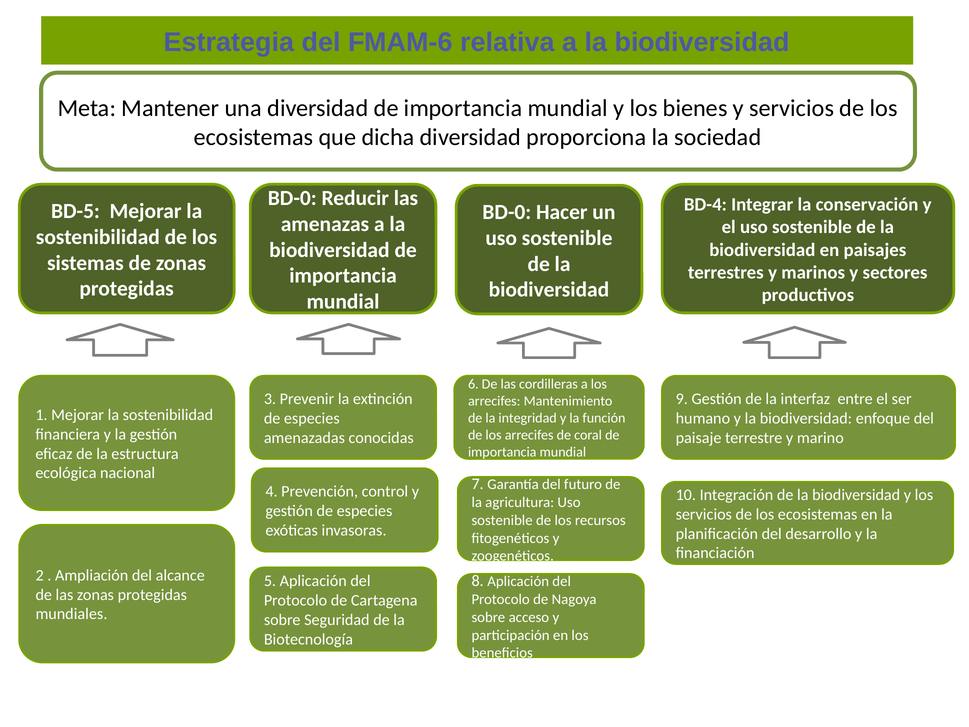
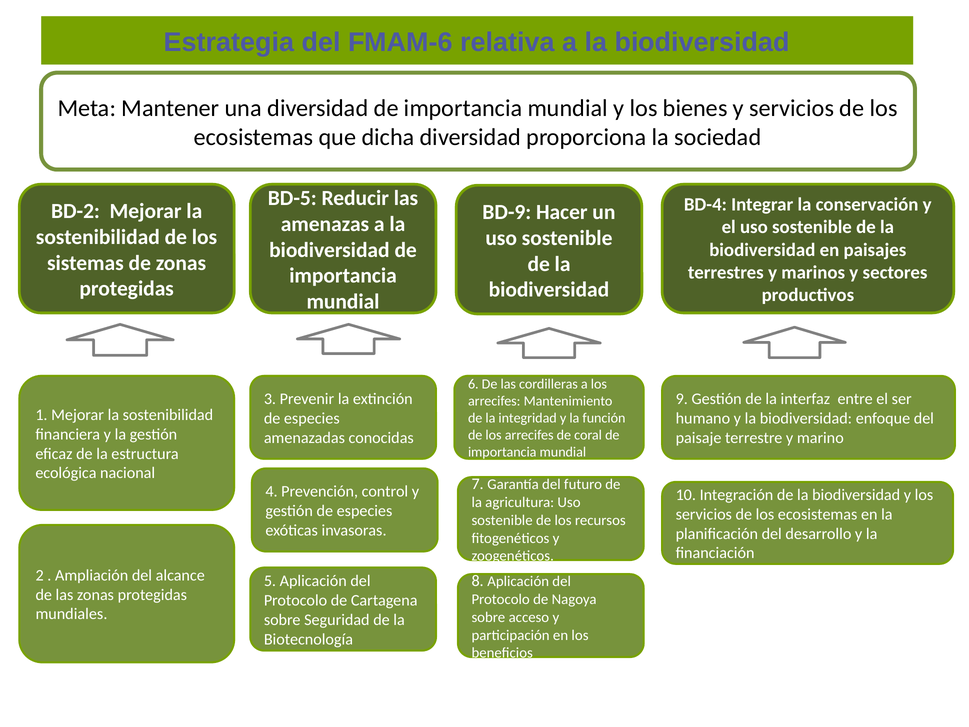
BD-0 at (292, 198): BD-0 -> BD-5
BD-5: BD-5 -> BD-2
BD-0 at (507, 212): BD-0 -> BD-9
